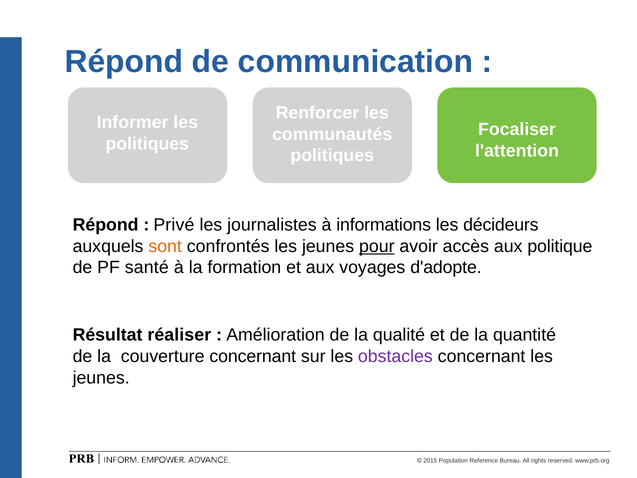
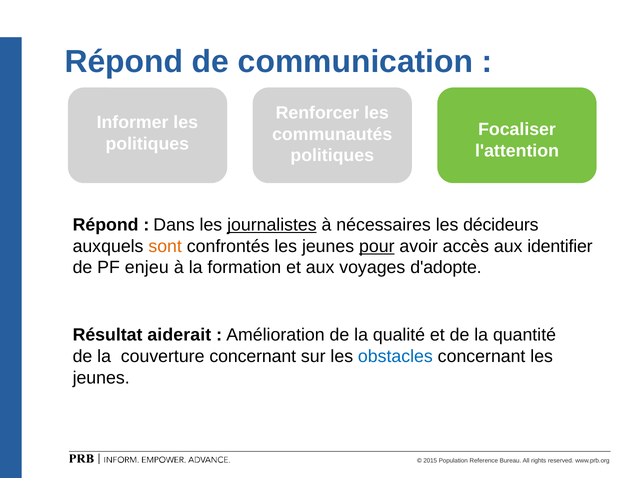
Privé: Privé -> Dans
journalistes underline: none -> present
informations: informations -> nécessaires
politique: politique -> identifier
santé: santé -> enjeu
réaliser: réaliser -> aiderait
obstacles colour: purple -> blue
